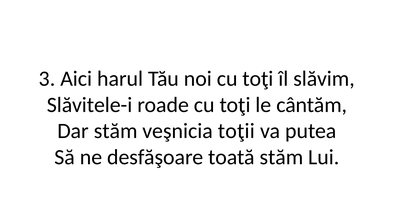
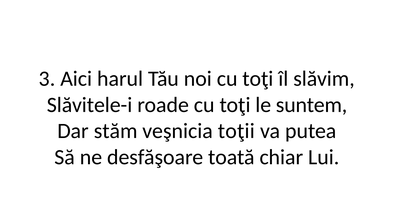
cântăm: cântăm -> suntem
toată stăm: stăm -> chiar
